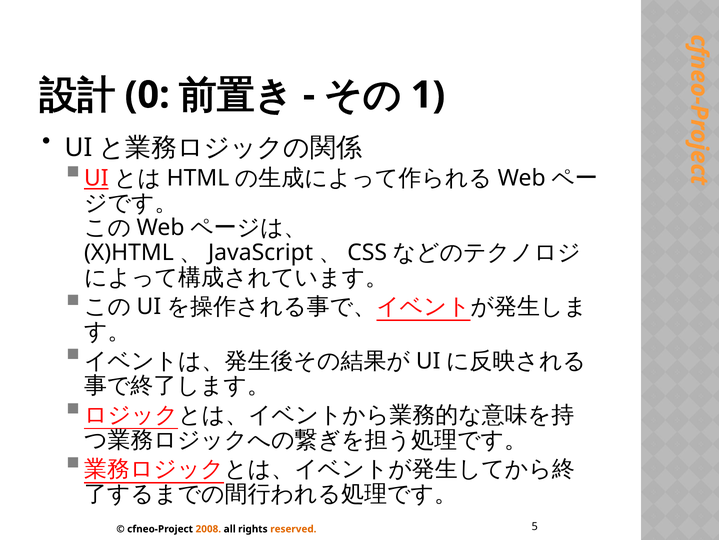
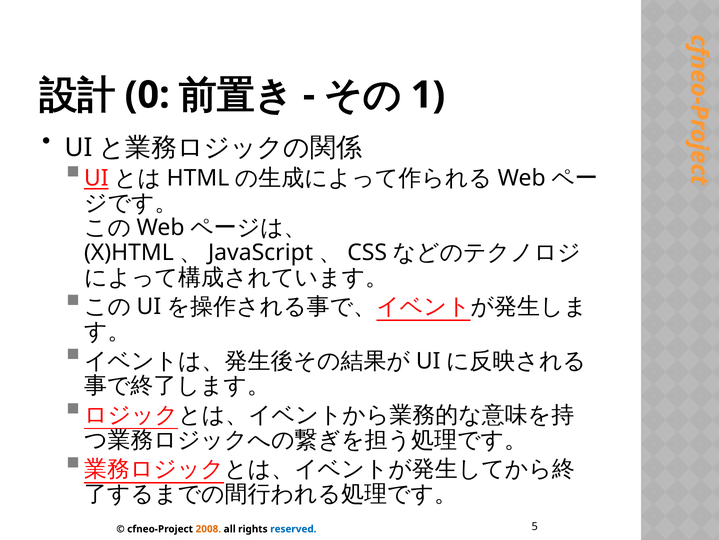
reserved colour: orange -> blue
